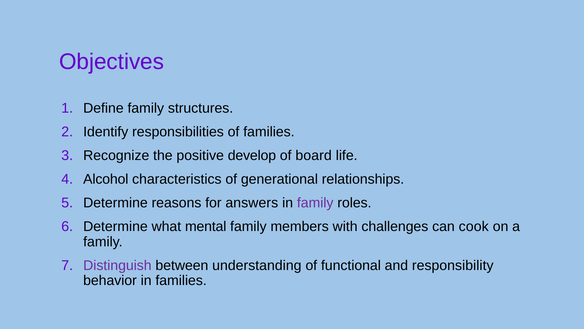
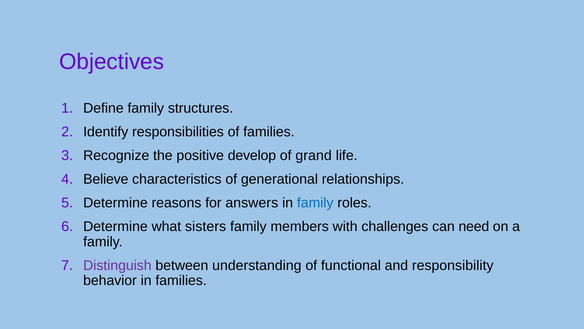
board: board -> grand
Alcohol: Alcohol -> Believe
family at (315, 203) colour: purple -> blue
mental: mental -> sisters
cook: cook -> need
